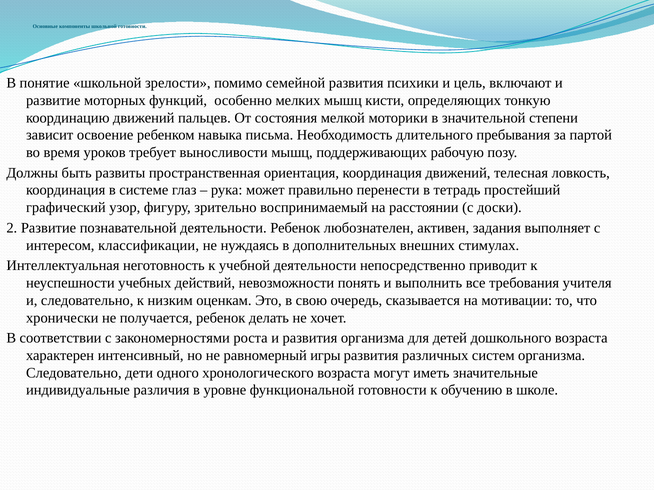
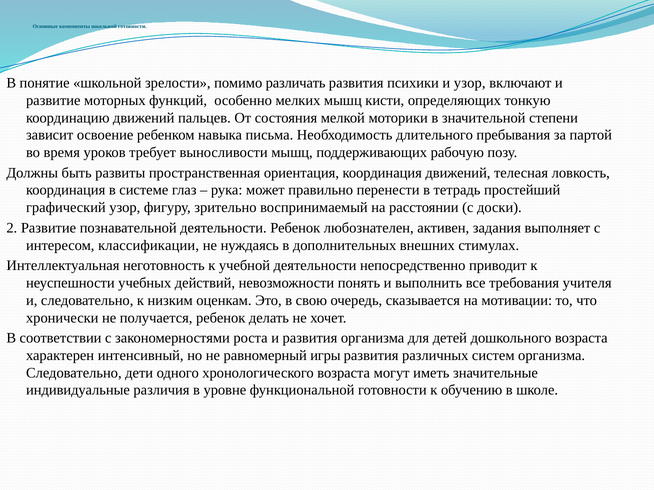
семейной: семейной -> различать
и цель: цель -> узор
